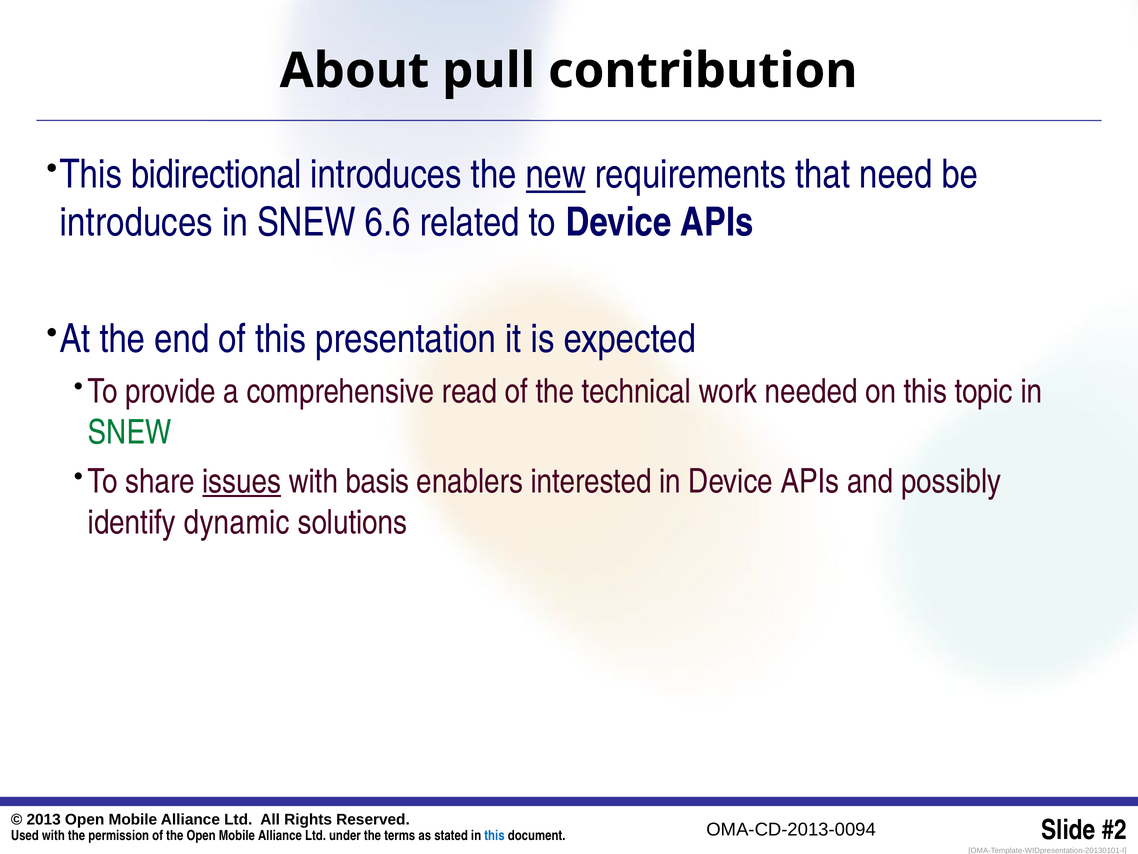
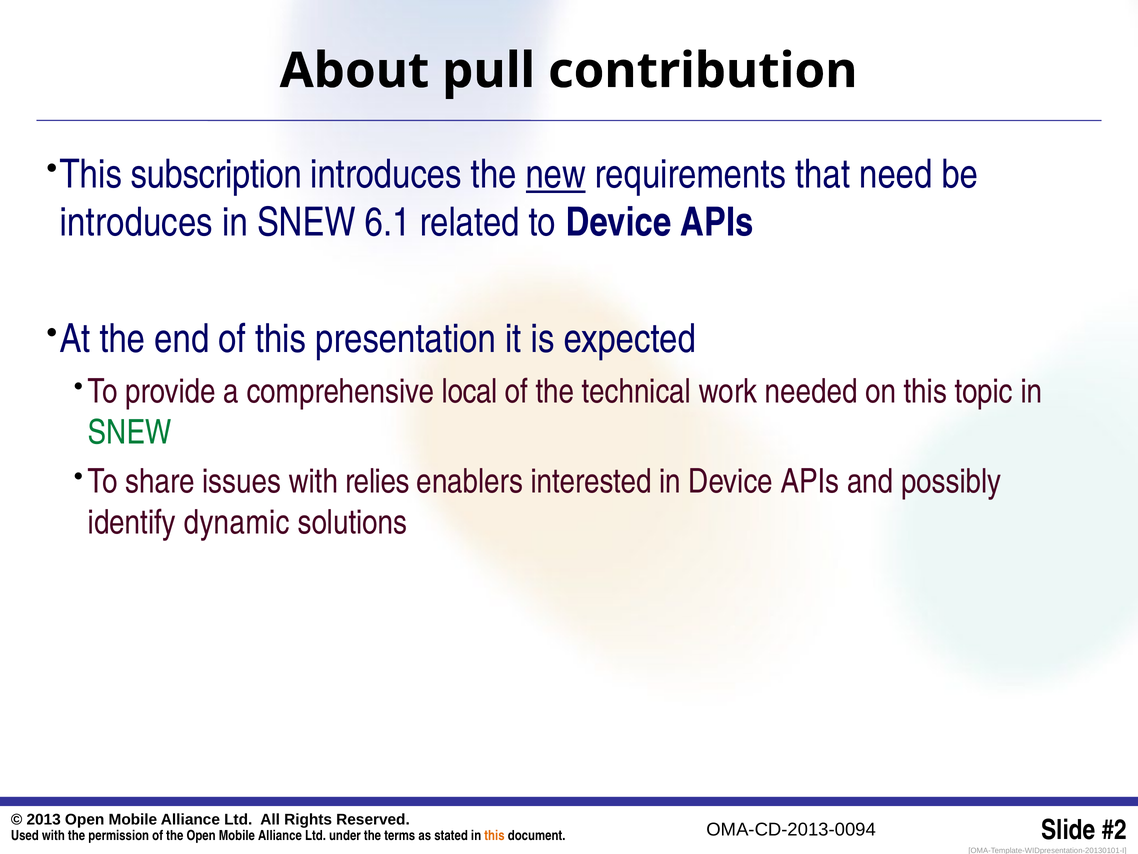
bidirectional: bidirectional -> subscription
6.6: 6.6 -> 6.1
read: read -> local
issues underline: present -> none
basis: basis -> relies
this at (494, 835) colour: blue -> orange
